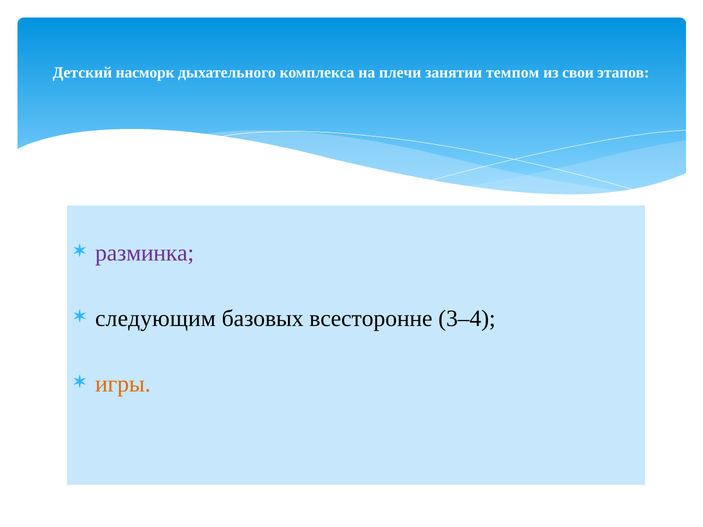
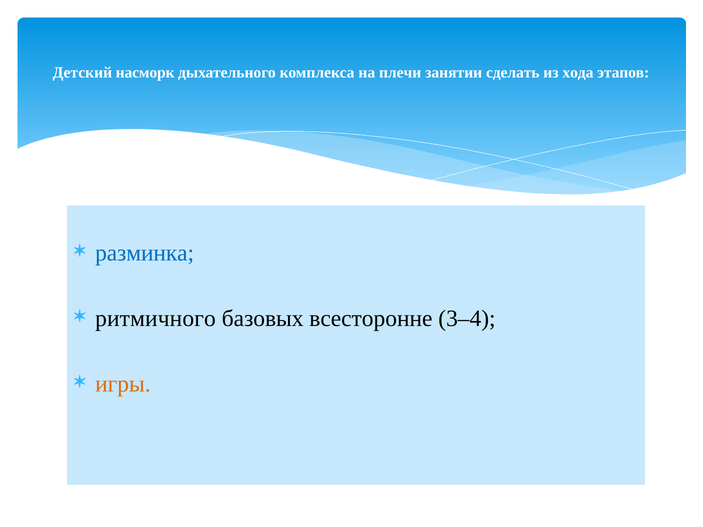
темпом: темпом -> сделать
свои: свои -> хода
разминка colour: purple -> blue
следующим: следующим -> ритмичного
